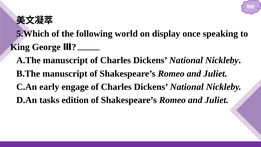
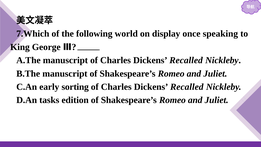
5.Which: 5.Which -> 7.Which
National at (186, 60): National -> Recalled
engage: engage -> sorting
National at (187, 87): National -> Recalled
